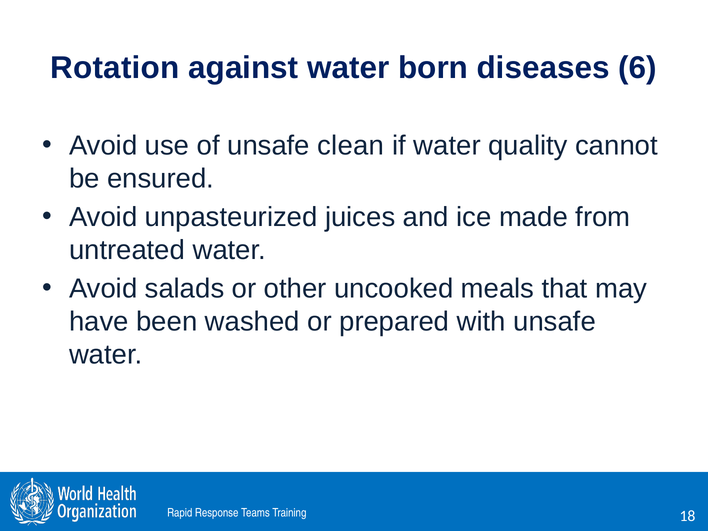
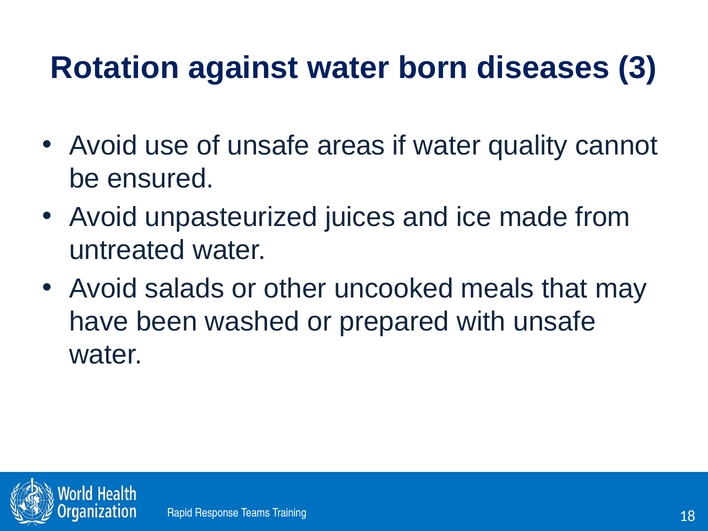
6: 6 -> 3
clean: clean -> areas
